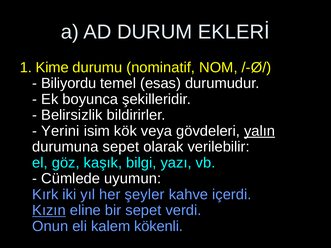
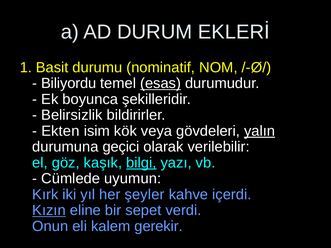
Kime: Kime -> Basit
esas underline: none -> present
Yerini: Yerini -> Ekten
durumuna sepet: sepet -> geçici
bilgi underline: none -> present
kökenli: kökenli -> gerekir
